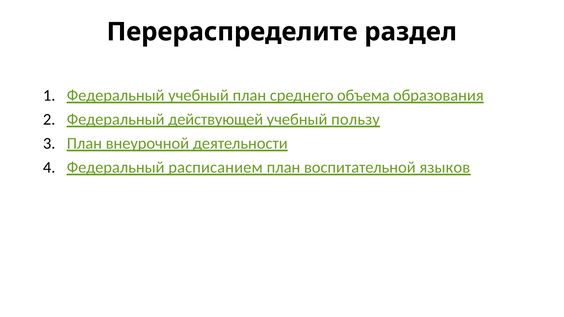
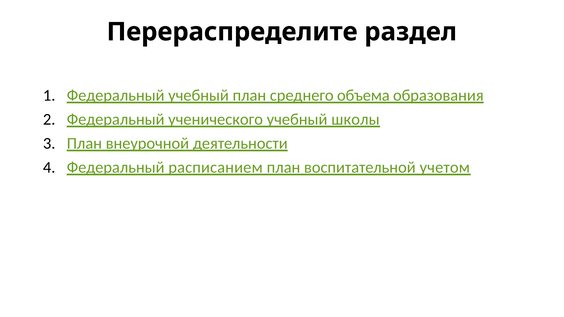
действующей: действующей -> ученического
пользу: пользу -> школы
языков: языков -> учетом
